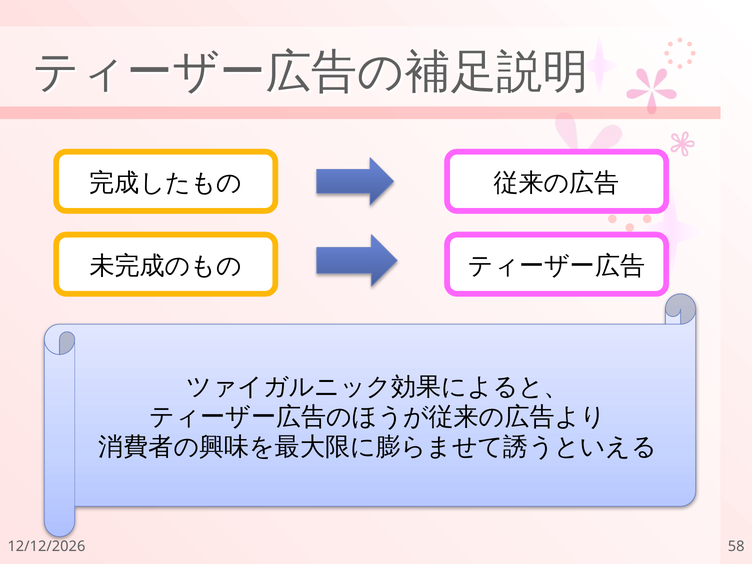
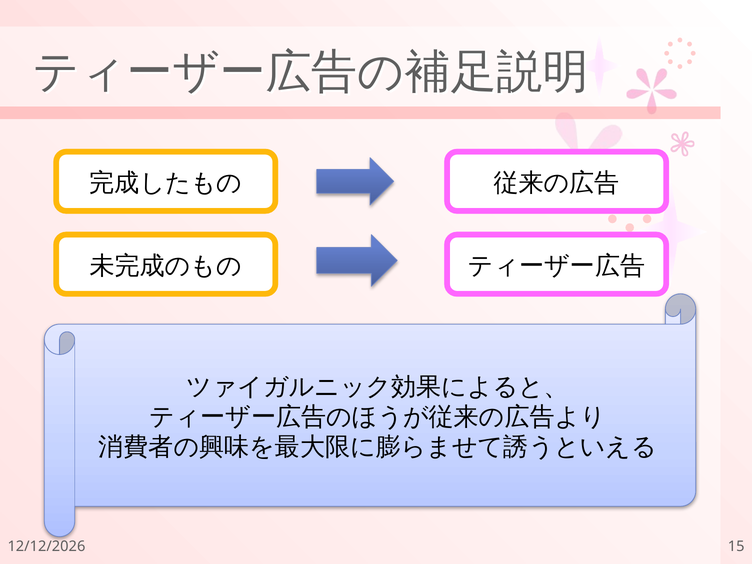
58: 58 -> 15
